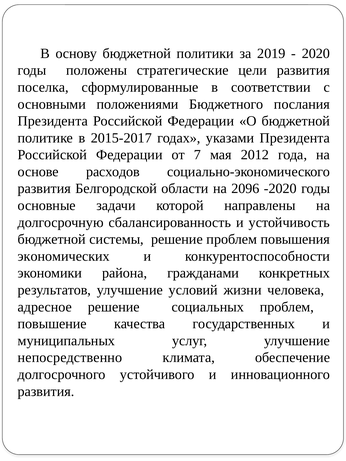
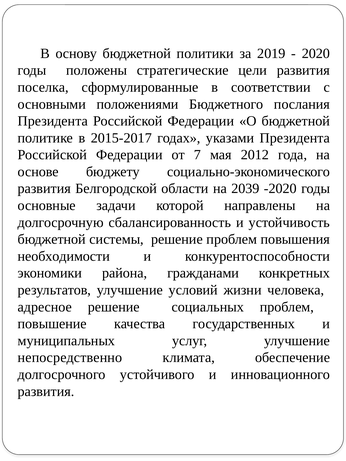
расходов: расходов -> бюджету
2096: 2096 -> 2039
экономических: экономических -> необходимости
